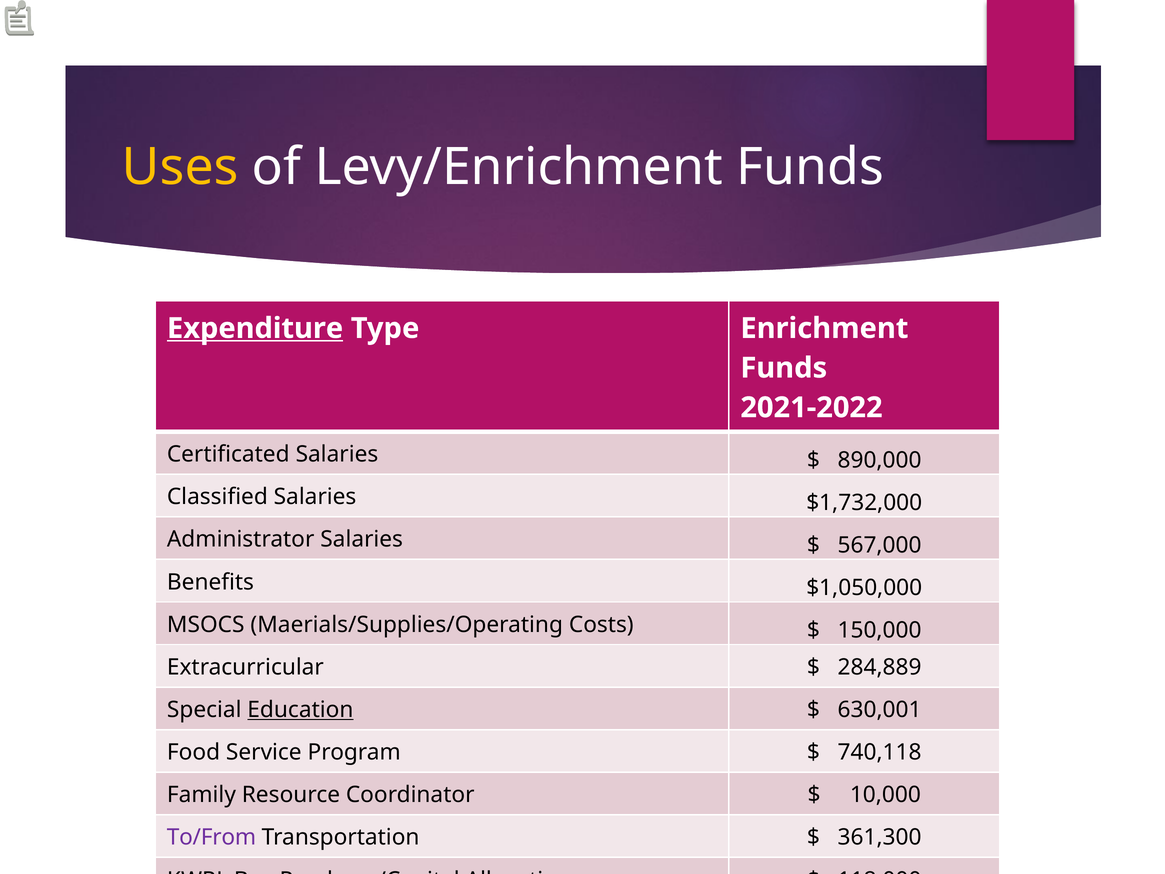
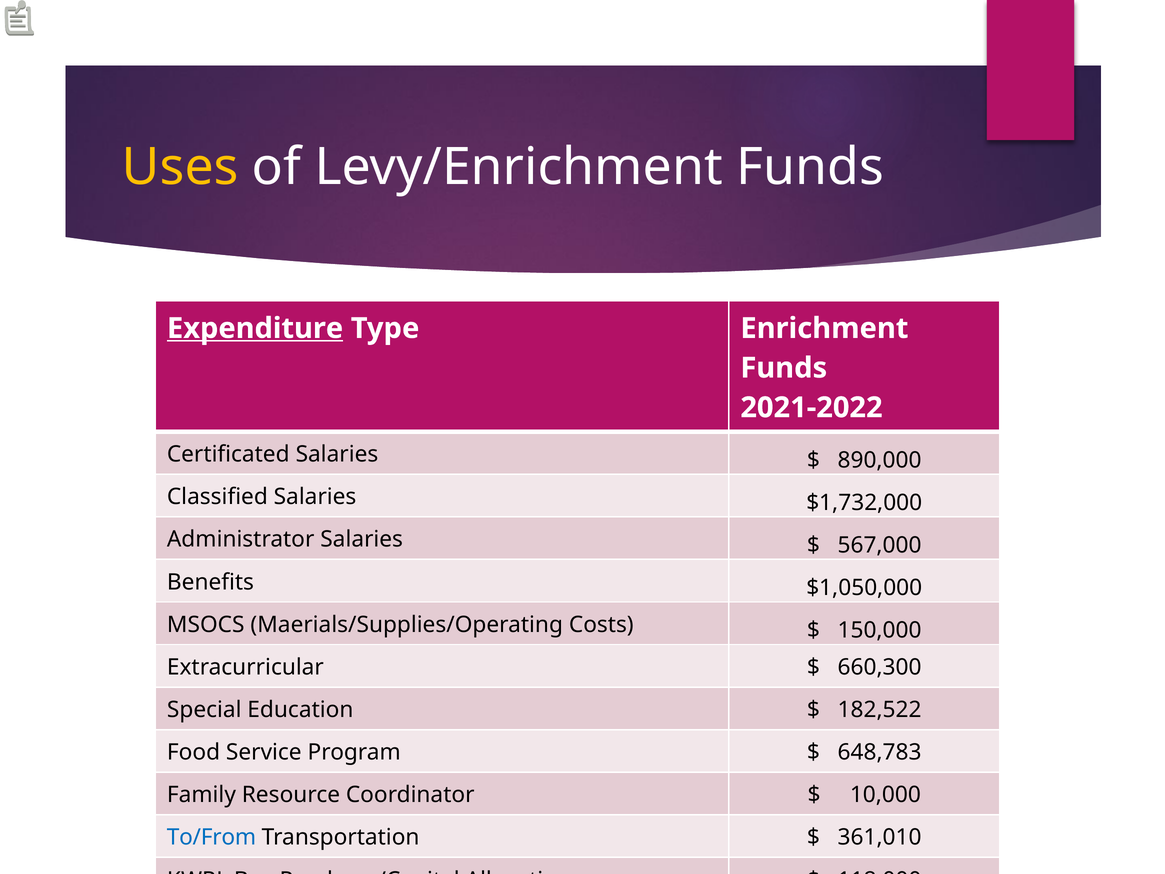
284,889: 284,889 -> 660,300
Education underline: present -> none
630,001: 630,001 -> 182,522
740,118: 740,118 -> 648,783
To/From colour: purple -> blue
361,300: 361,300 -> 361,010
